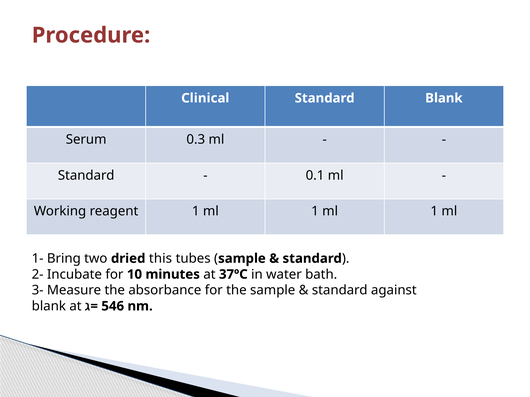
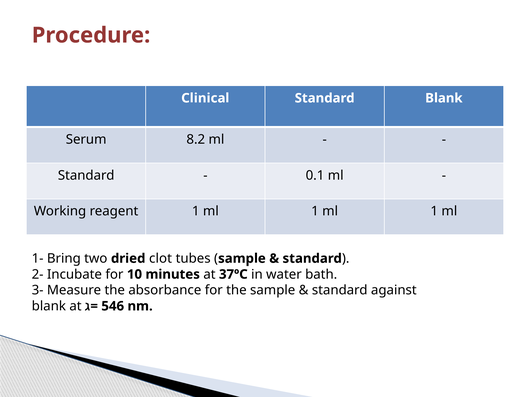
0.3: 0.3 -> 8.2
this: this -> clot
